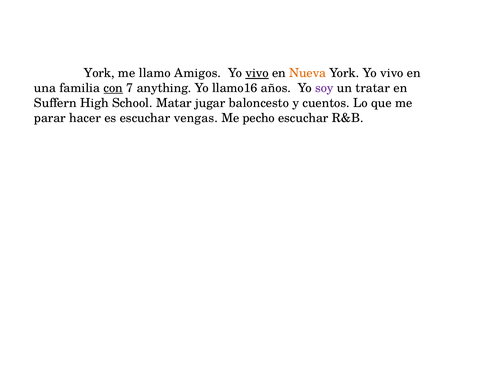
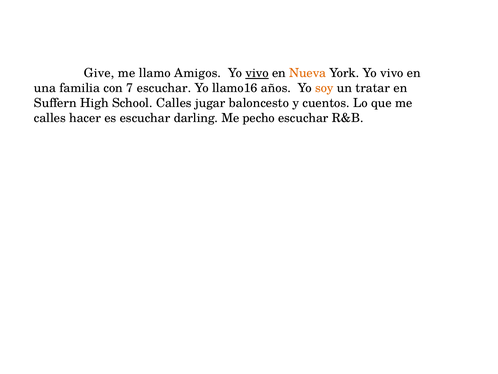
York at (99, 73): York -> Give
con underline: present -> none
7 anything: anything -> escuchar
soy colour: purple -> orange
School Matar: Matar -> Calles
parar at (50, 118): parar -> calles
vengas: vengas -> darling
